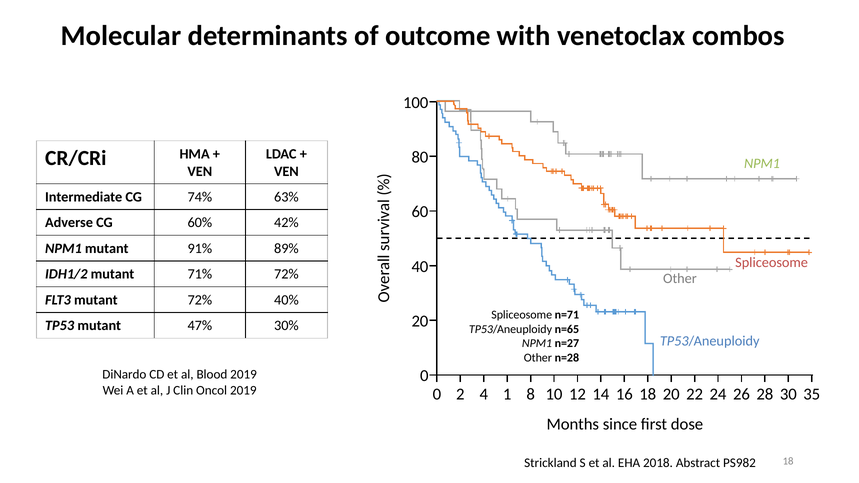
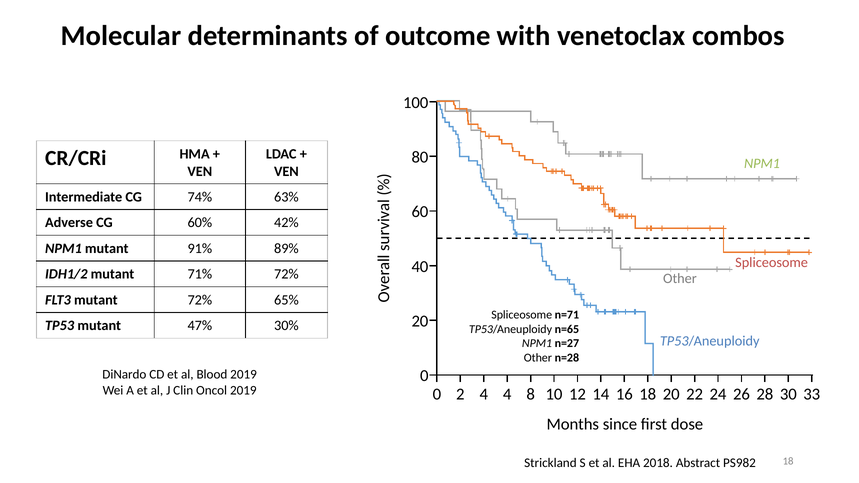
40%: 40% -> 65%
0 1: 1 -> 4
35: 35 -> 33
